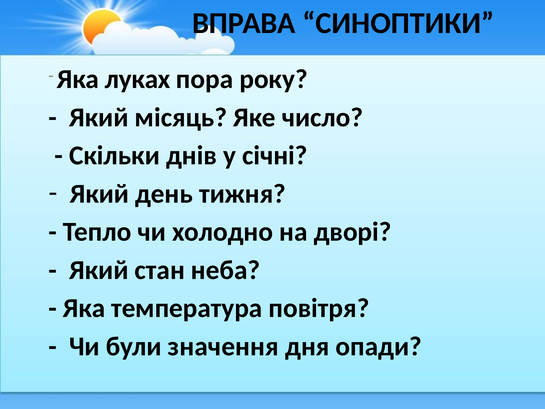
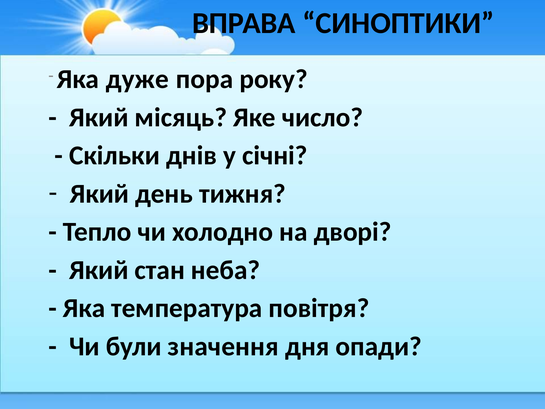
луках: луках -> дуже
